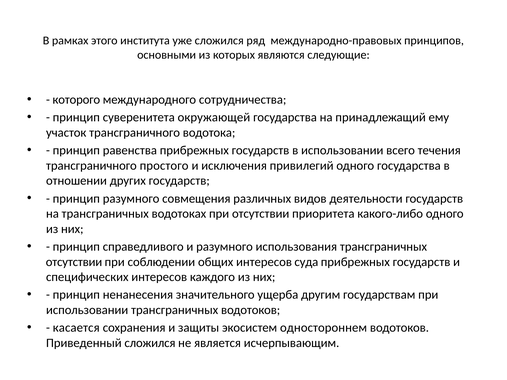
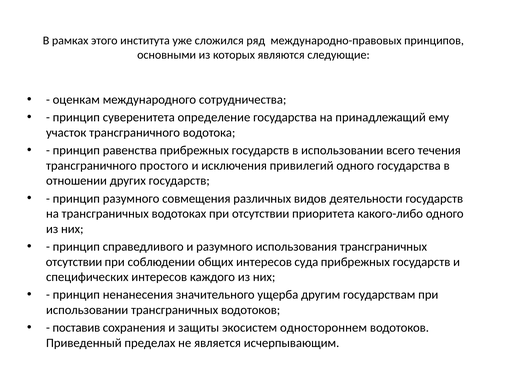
которого: которого -> оценкам
окружающей: окружающей -> определение
касается: касается -> поставив
Приведенный сложился: сложился -> пределах
